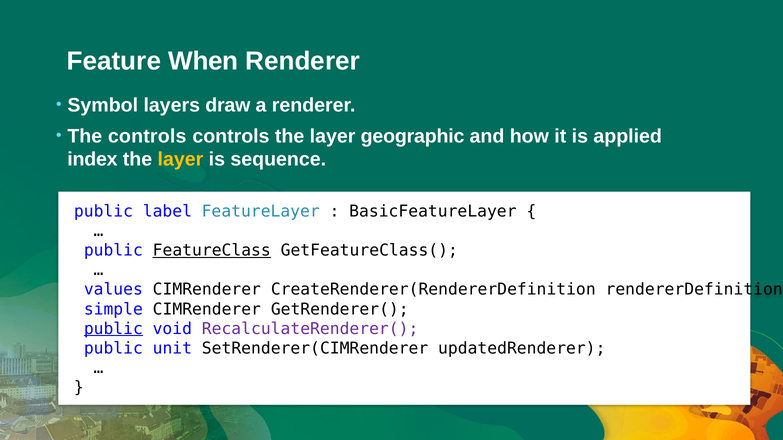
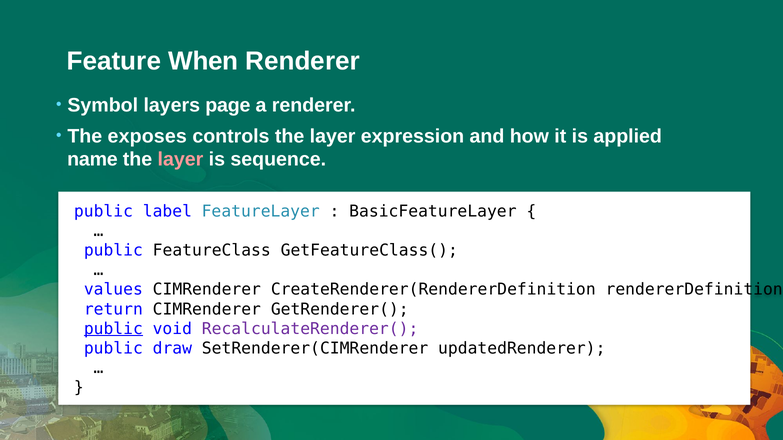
draw: draw -> page
The controls: controls -> exposes
geographic: geographic -> expression
index: index -> name
layer at (180, 160) colour: yellow -> pink
FeatureClass underline: present -> none
simple: simple -> return
unit: unit -> draw
